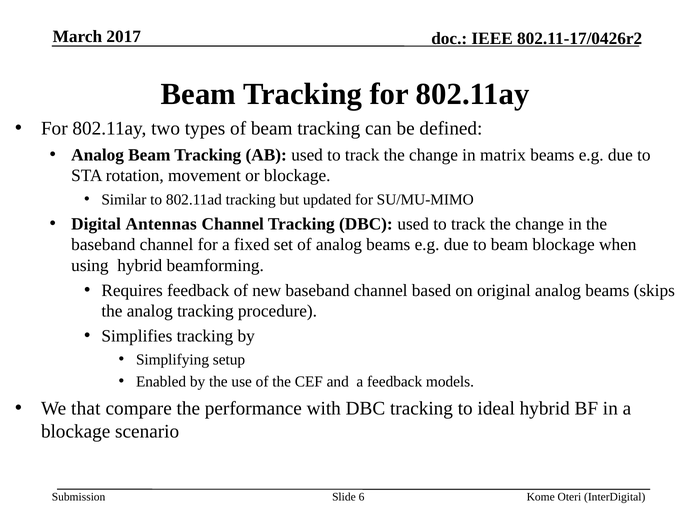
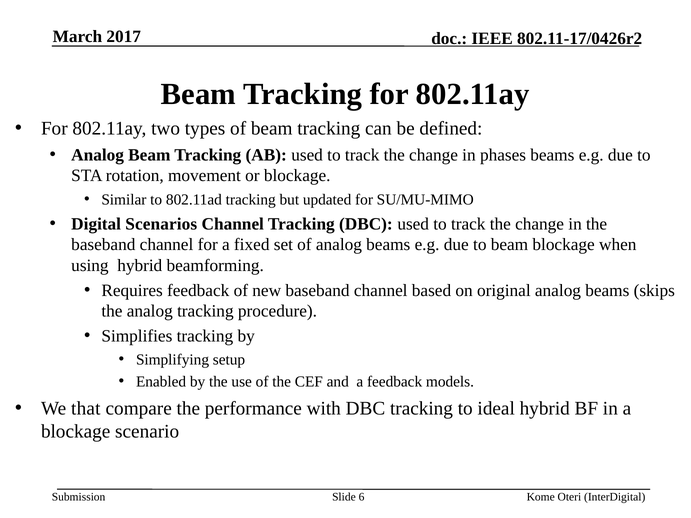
matrix: matrix -> phases
Antennas: Antennas -> Scenarios
